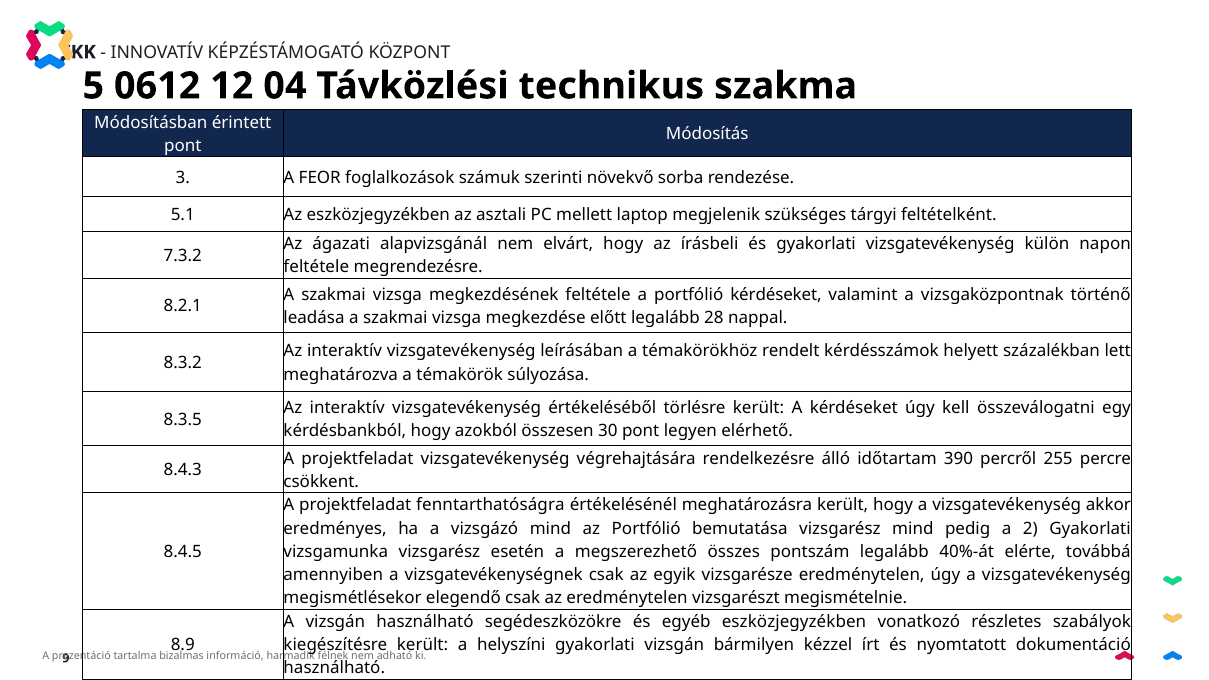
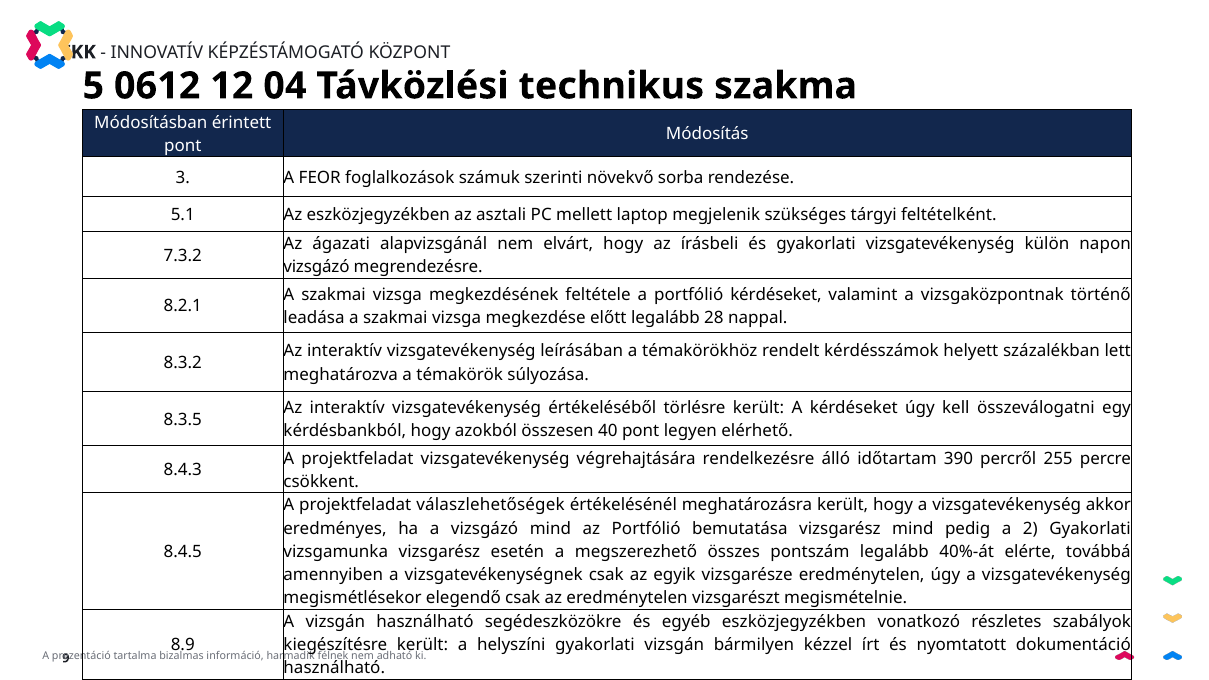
feltétele at (316, 267): feltétele -> vizsgázó
30: 30 -> 40
fenntarthatóságra: fenntarthatóságra -> válaszlehetőségek
